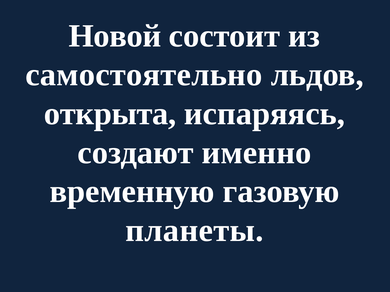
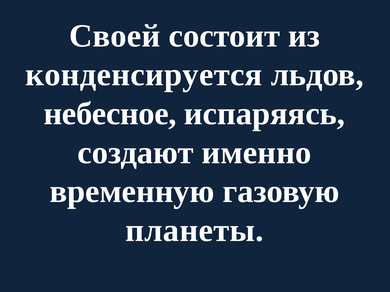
Новой: Новой -> Своей
самостоятельно: самостоятельно -> конденсируется
открыта: открыта -> небесное
